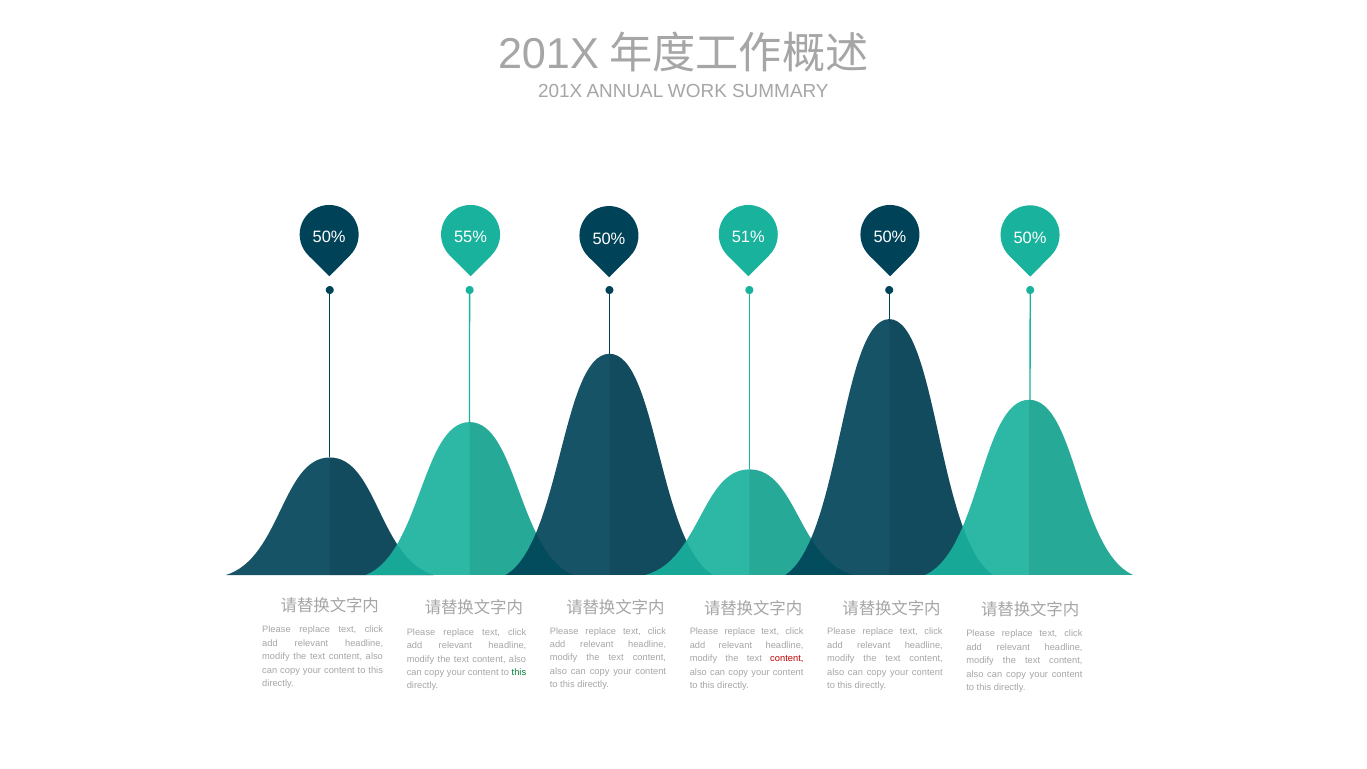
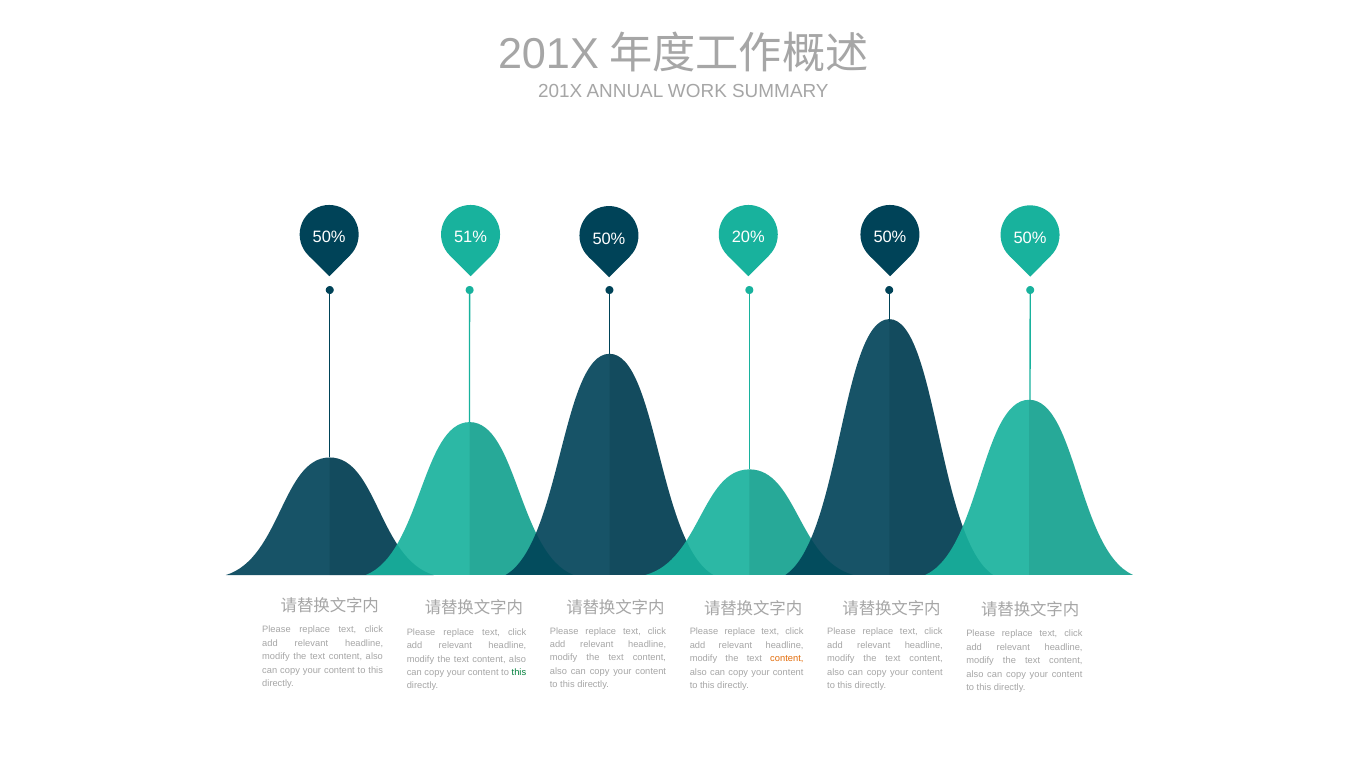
55%: 55% -> 51%
51%: 51% -> 20%
content at (787, 658) colour: red -> orange
